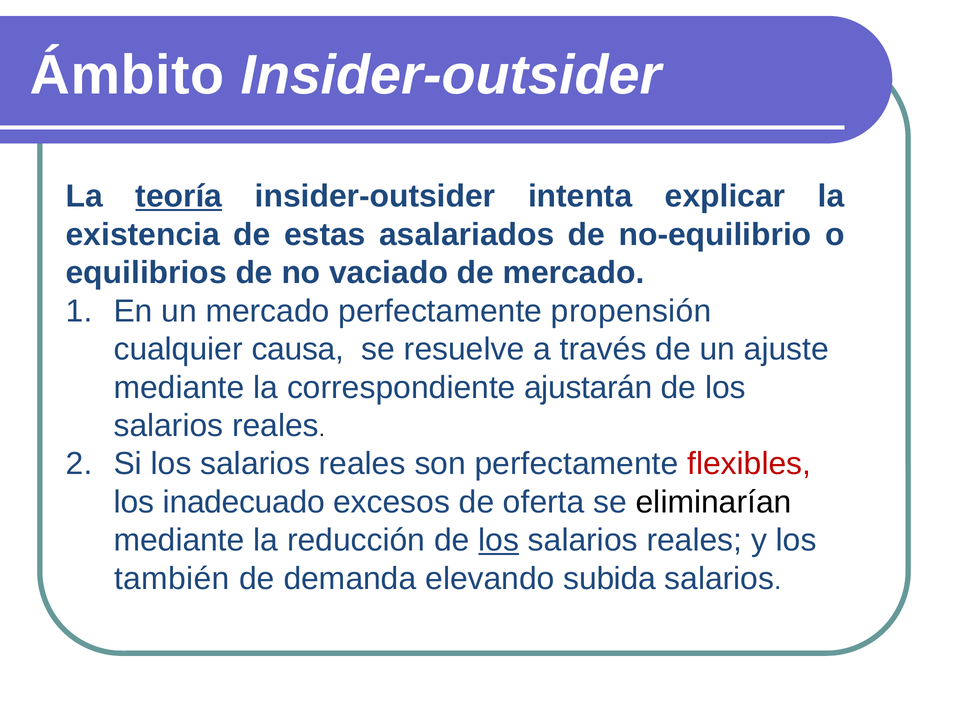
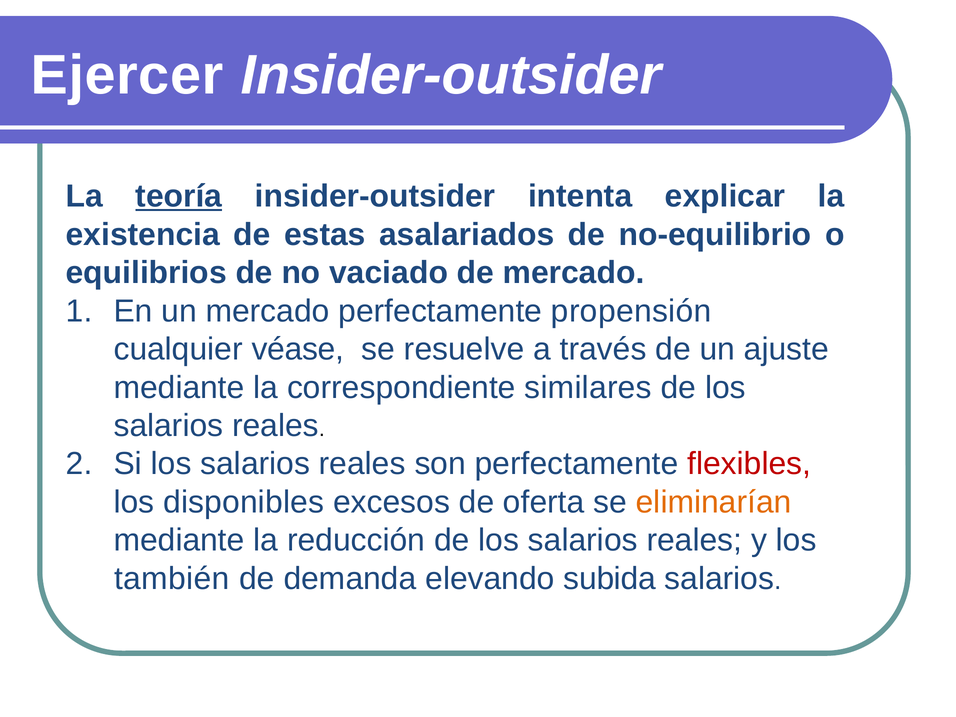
Ámbito: Ámbito -> Ejercer
causa: causa -> véase
ajustarán: ajustarán -> similares
inadecuado: inadecuado -> disponibles
eliminarían colour: black -> orange
los at (499, 540) underline: present -> none
